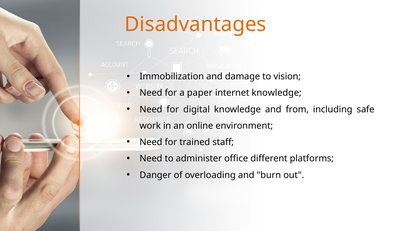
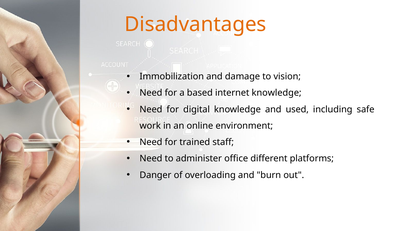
paper: paper -> based
from: from -> used
